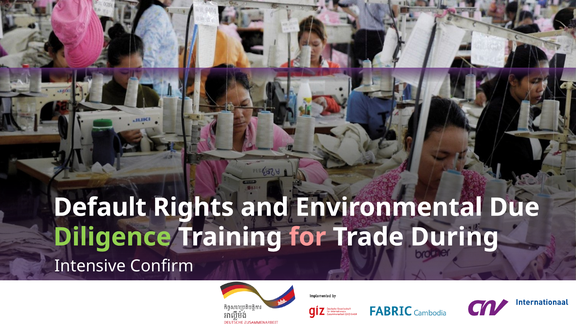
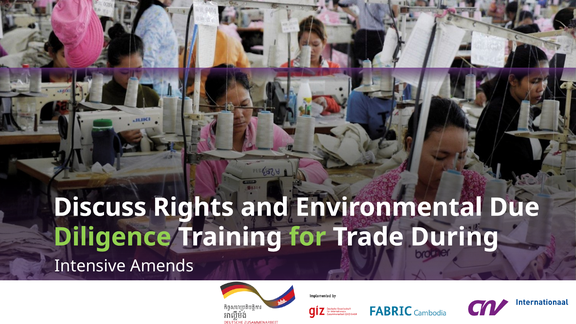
Default: Default -> Discuss
for colour: pink -> light green
Confirm: Confirm -> Amends
